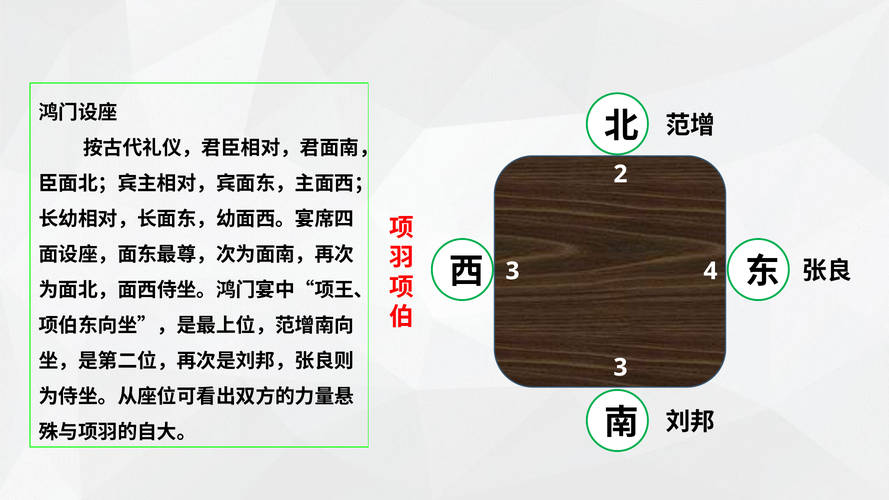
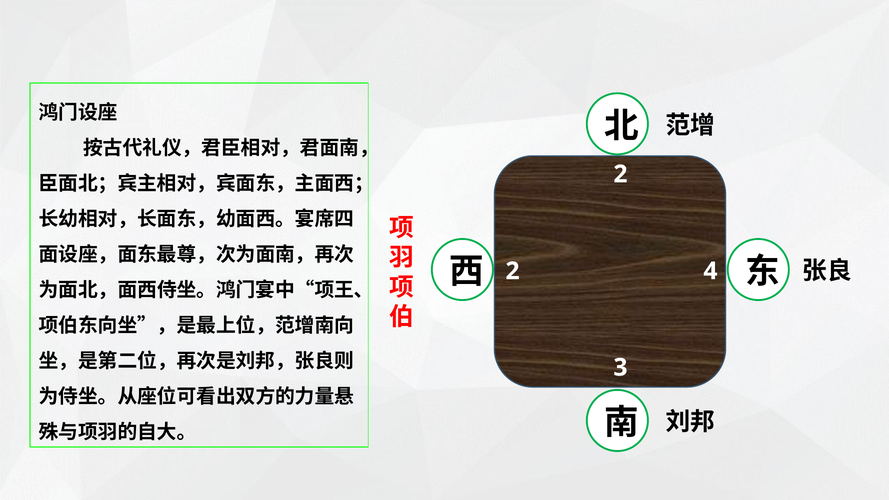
3 at (513, 271): 3 -> 2
